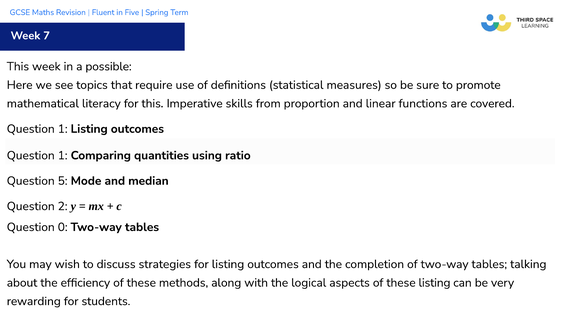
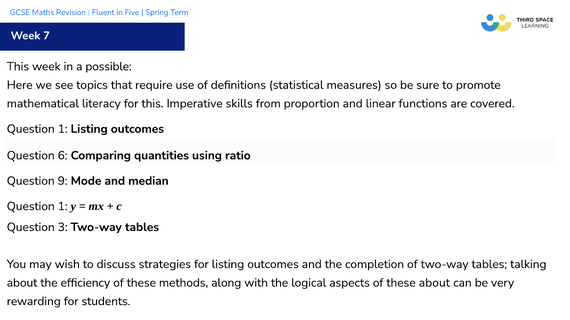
1 at (63, 156): 1 -> 6
5: 5 -> 9
2 at (63, 207): 2 -> 1
0: 0 -> 3
these listing: listing -> about
